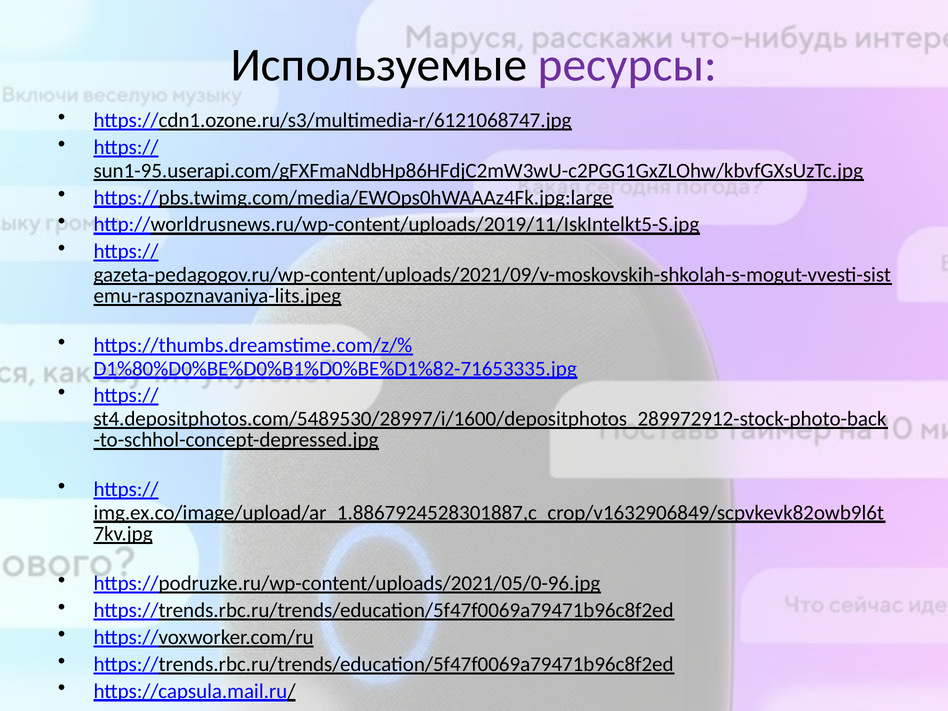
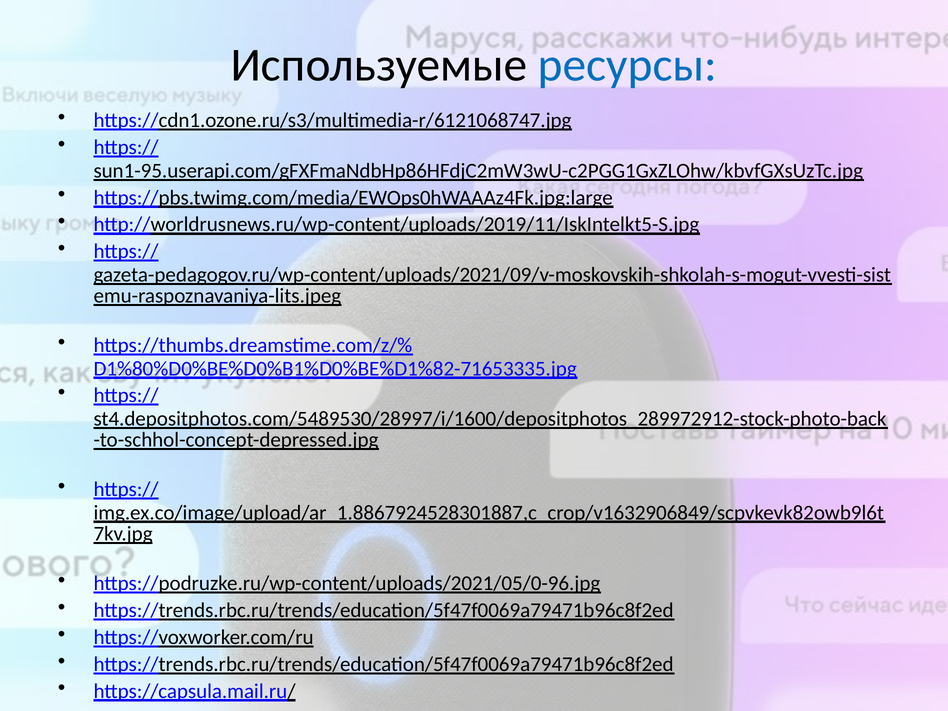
ресурсы colour: purple -> blue
